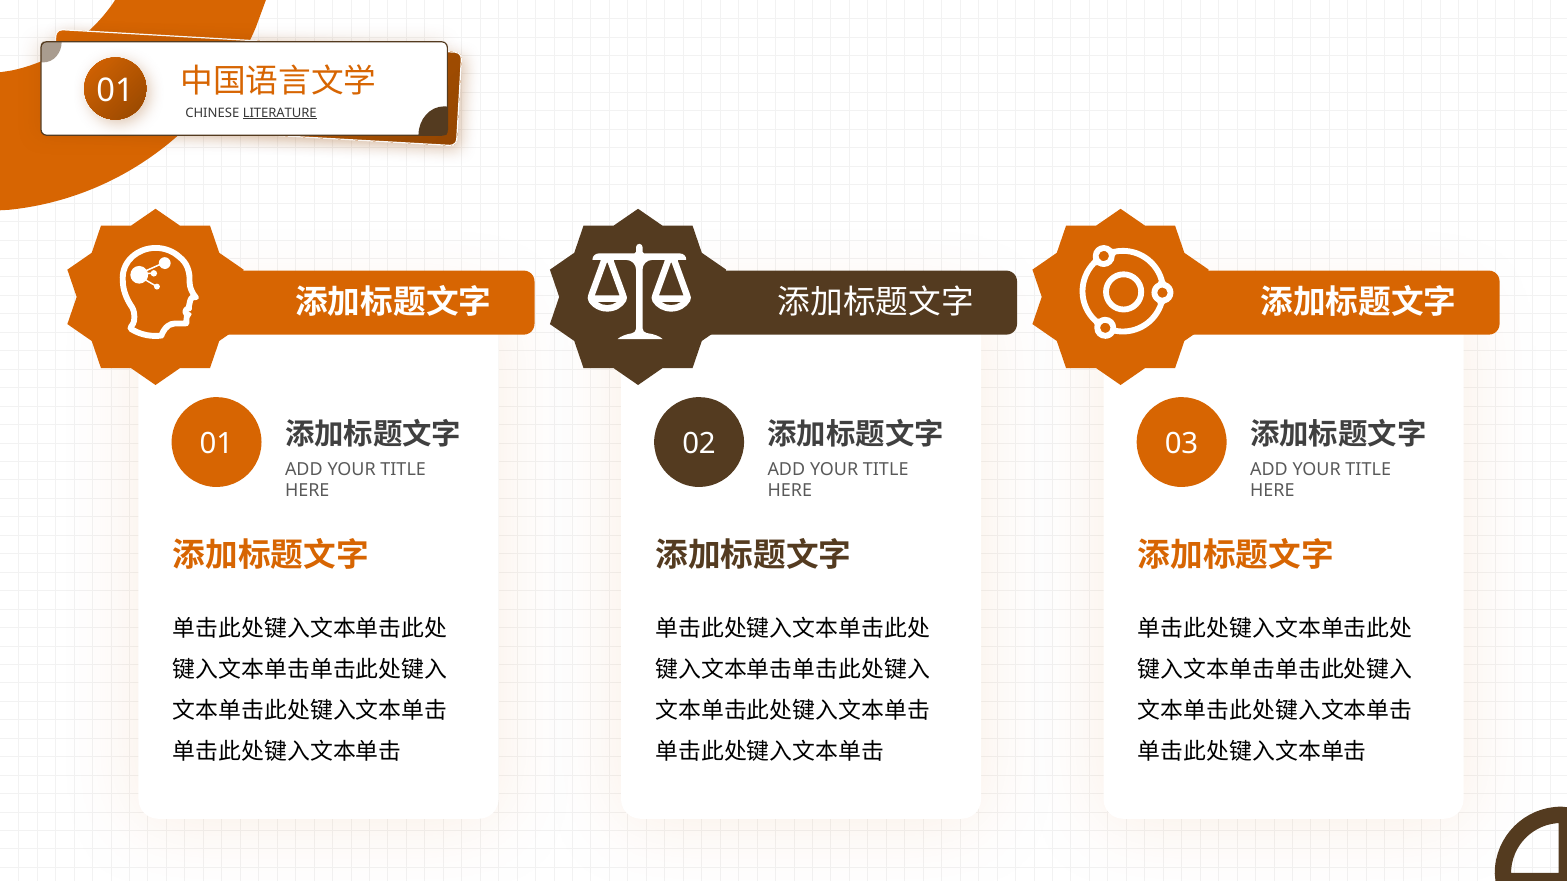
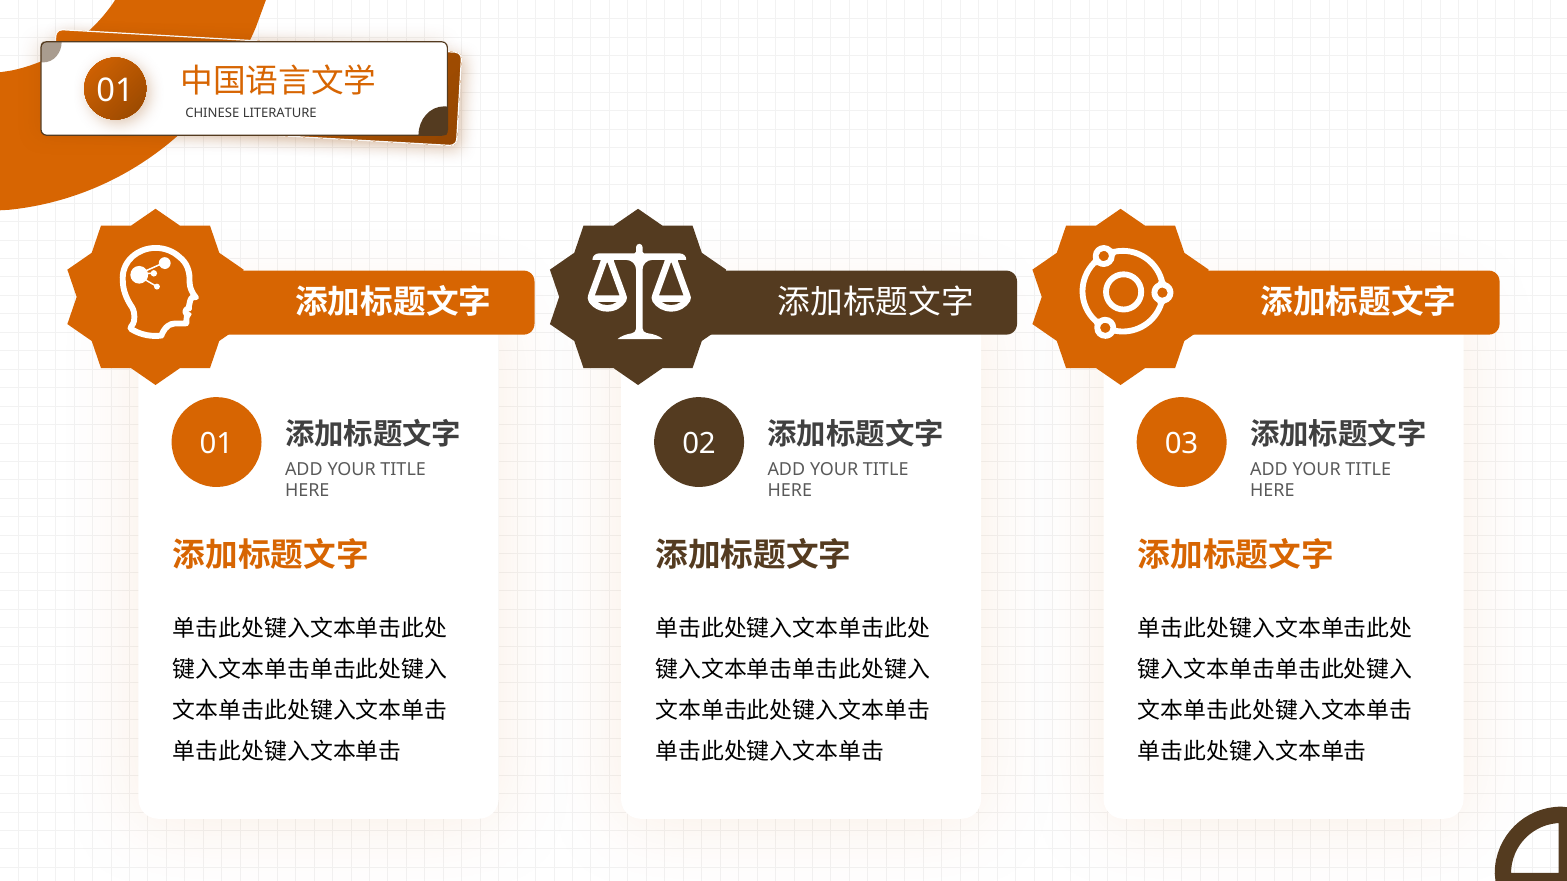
LITERATURE underline: present -> none
